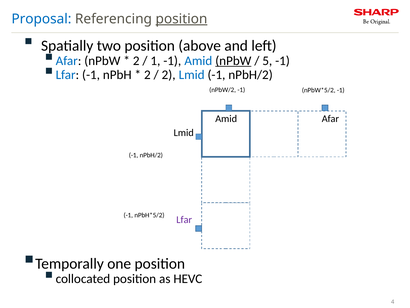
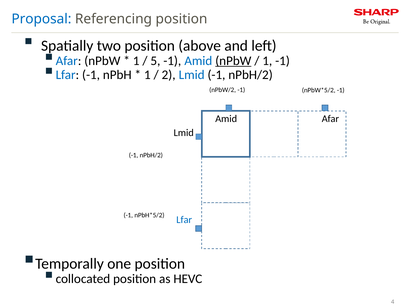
position at (181, 19) underline: present -> none
2 at (136, 61): 2 -> 1
1: 1 -> 5
5 at (267, 61): 5 -> 1
2 at (147, 75): 2 -> 1
Lfar at (184, 219) colour: purple -> blue
